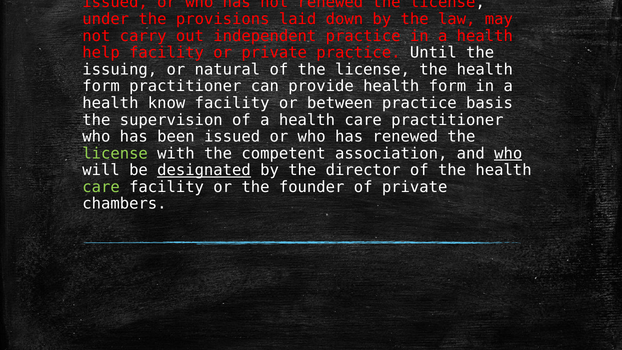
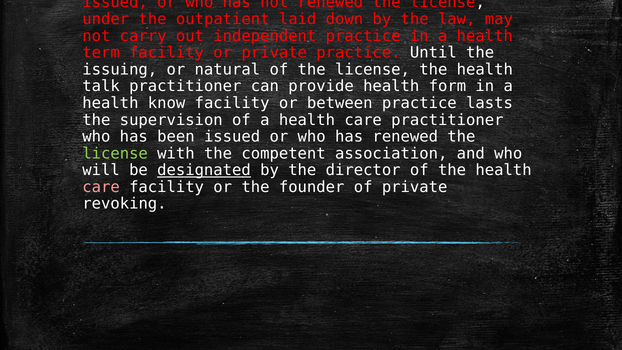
provisions: provisions -> outpatient
help: help -> term
form at (101, 86): form -> talk
basis: basis -> lasts
who at (508, 153) underline: present -> none
care at (101, 187) colour: light green -> pink
chambers: chambers -> revoking
